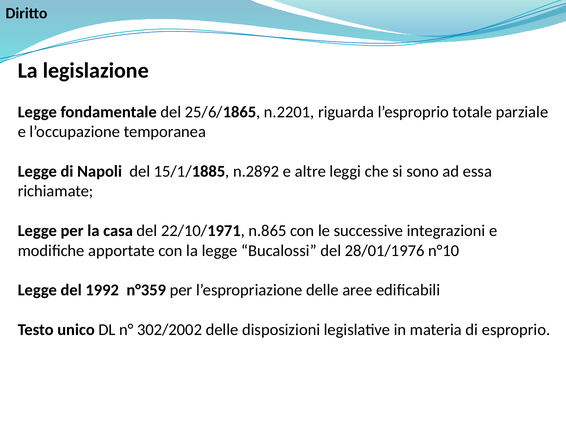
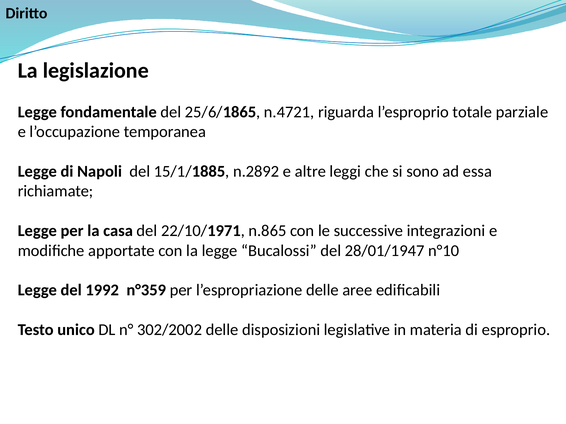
n.2201: n.2201 -> n.4721
28/01/1976: 28/01/1976 -> 28/01/1947
